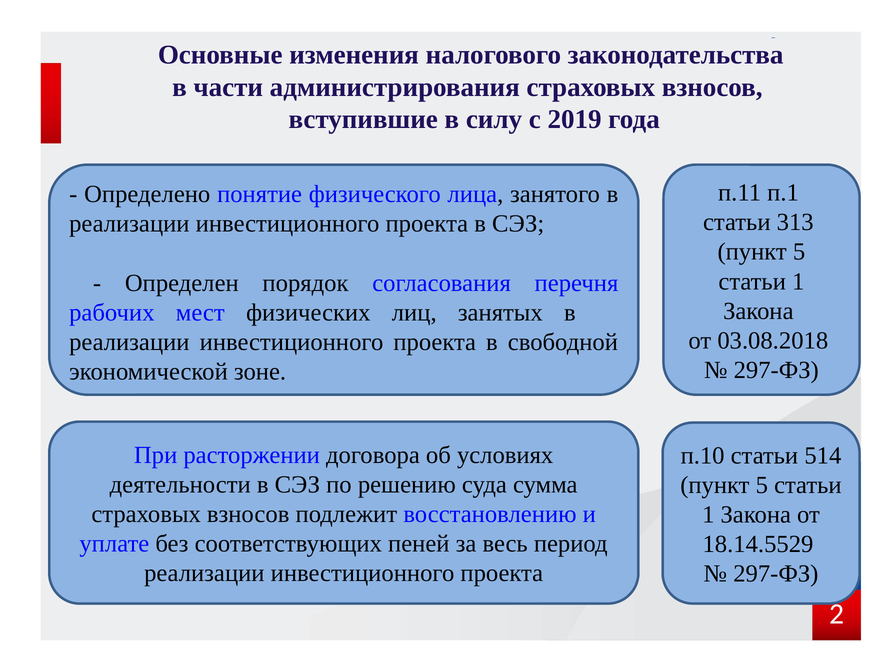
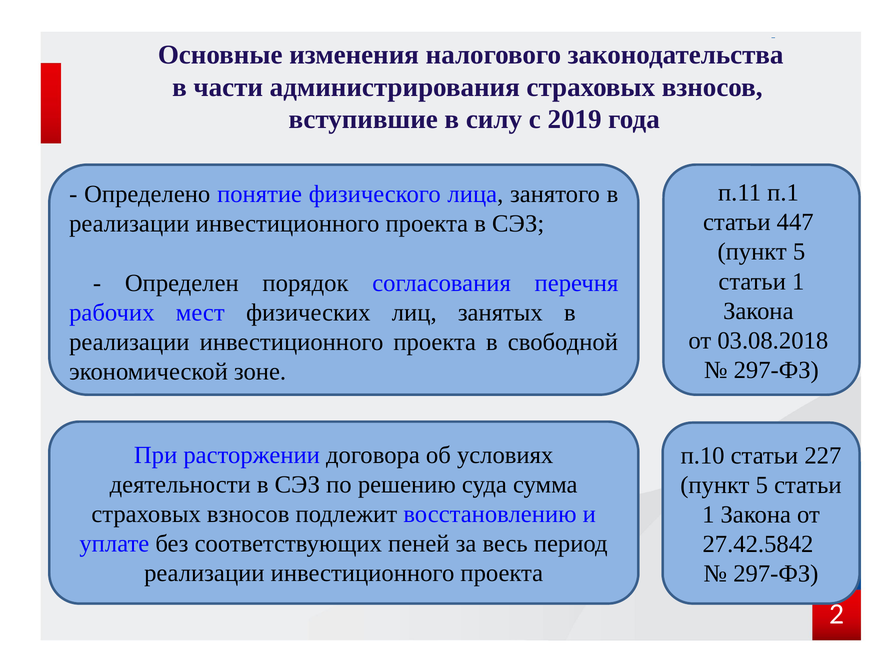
313: 313 -> 447
514: 514 -> 227
18.14.5529: 18.14.5529 -> 27.42.5842
